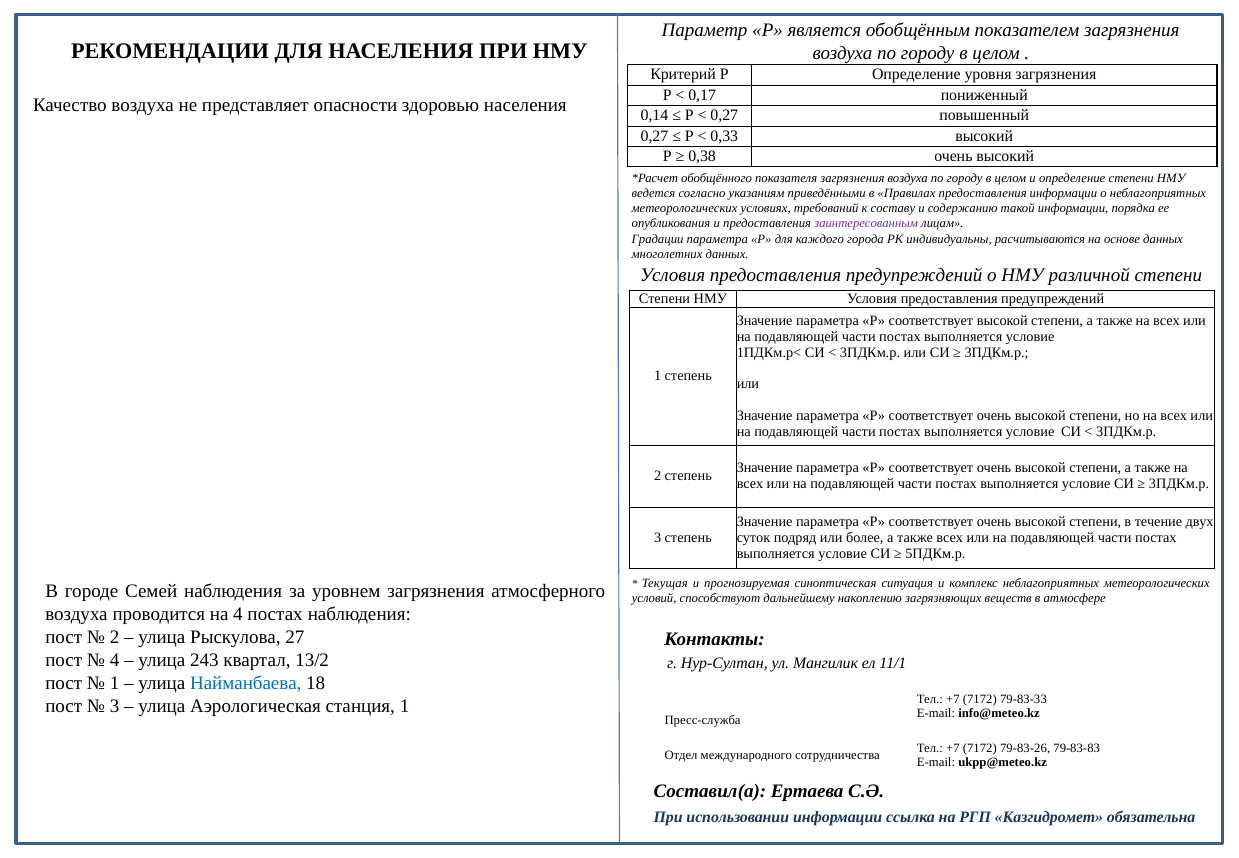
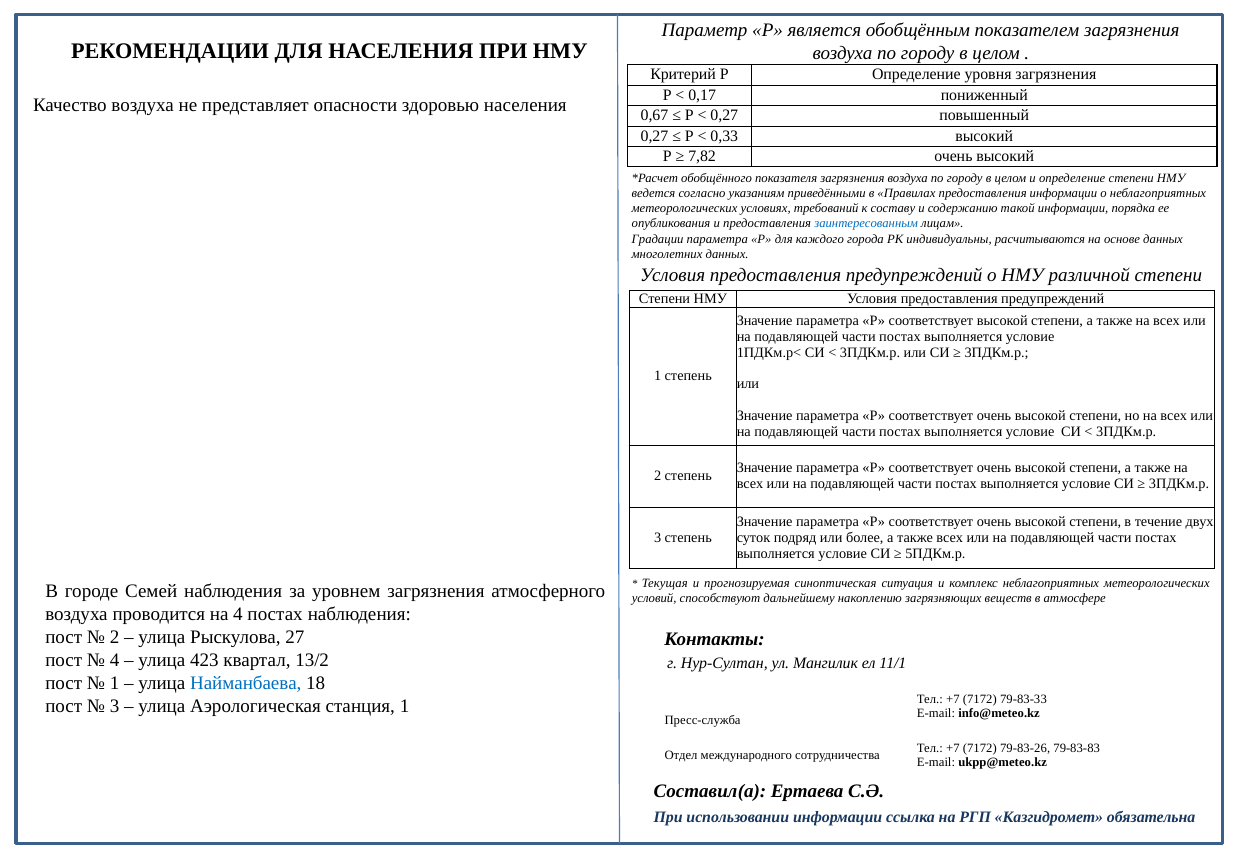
0,14: 0,14 -> 0,67
0,38: 0,38 -> 7,82
заинтересованным colour: purple -> blue
243: 243 -> 423
